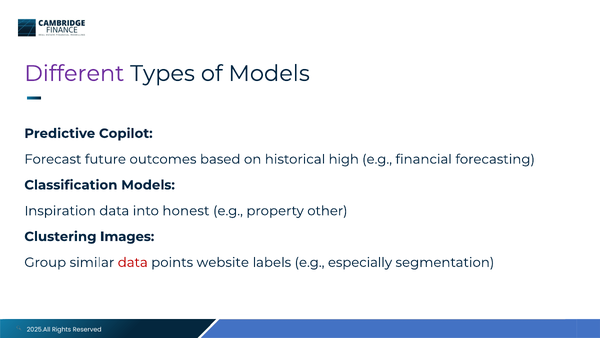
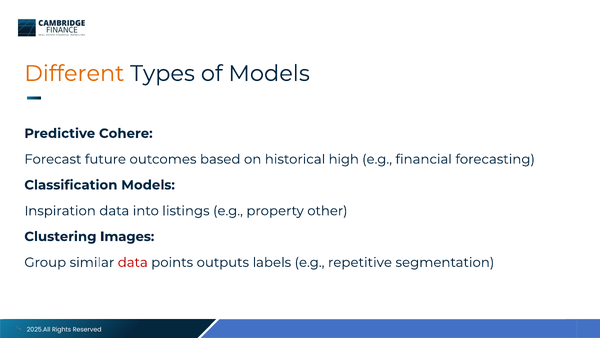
Different colour: purple -> orange
Copilot: Copilot -> Cohere
honest: honest -> listings
website: website -> outputs
especially: especially -> repetitive
